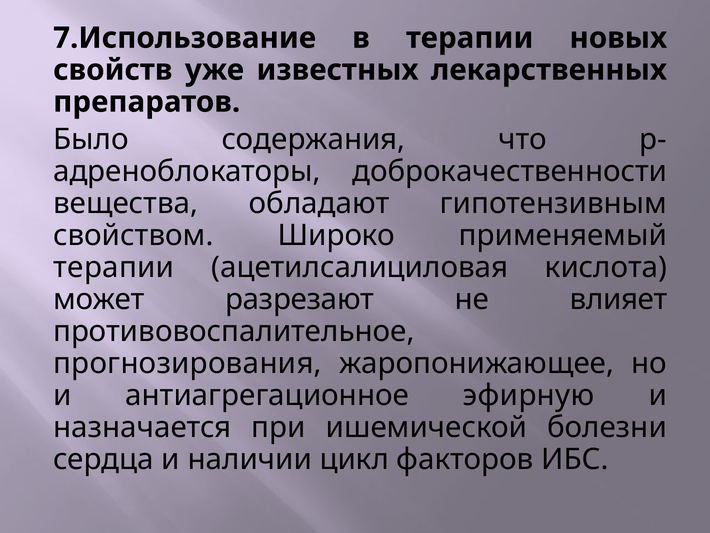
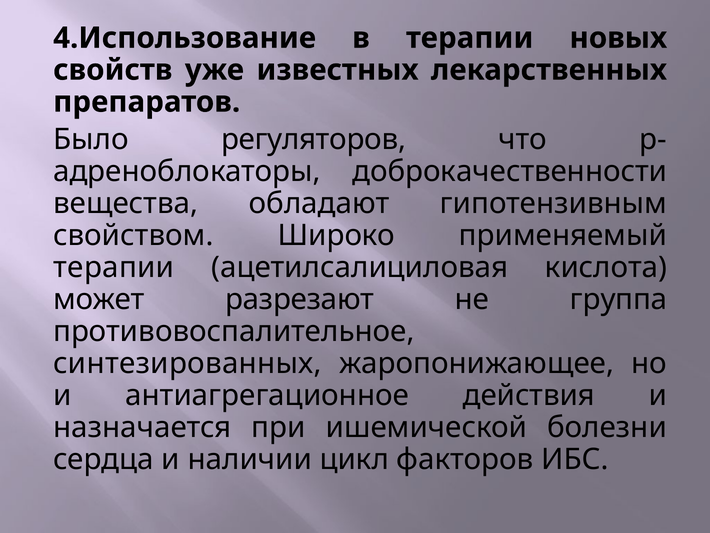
7.Использование: 7.Использование -> 4.Использование
содержания: содержания -> регуляторов
влияет: влияет -> группа
прогнозирования: прогнозирования -> синтезированных
эфирную: эфирную -> действия
